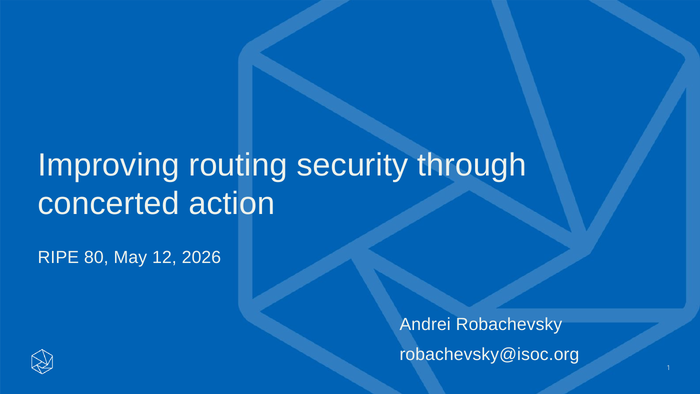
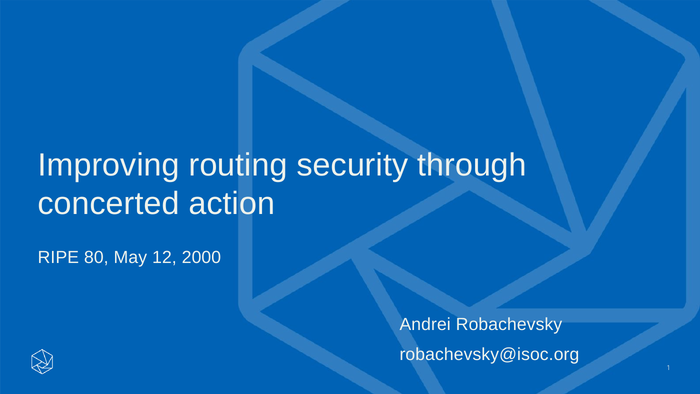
2026: 2026 -> 2000
